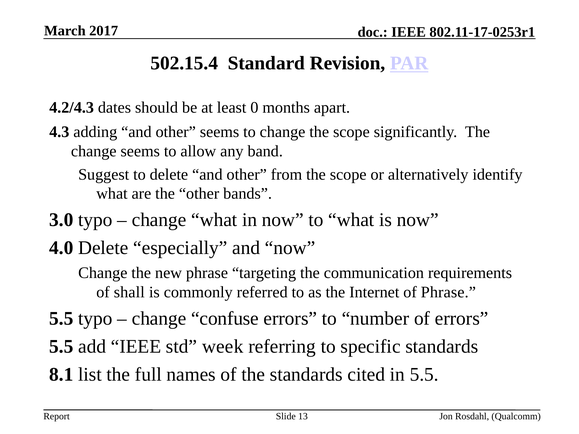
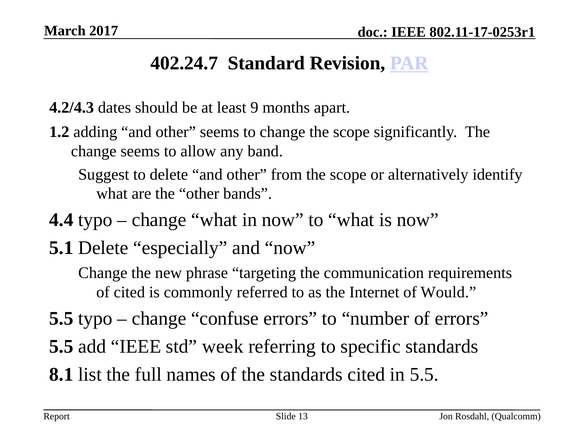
502.15.4: 502.15.4 -> 402.24.7
0: 0 -> 9
4.3: 4.3 -> 1.2
3.0: 3.0 -> 4.4
4.0: 4.0 -> 5.1
of shall: shall -> cited
of Phrase: Phrase -> Would
